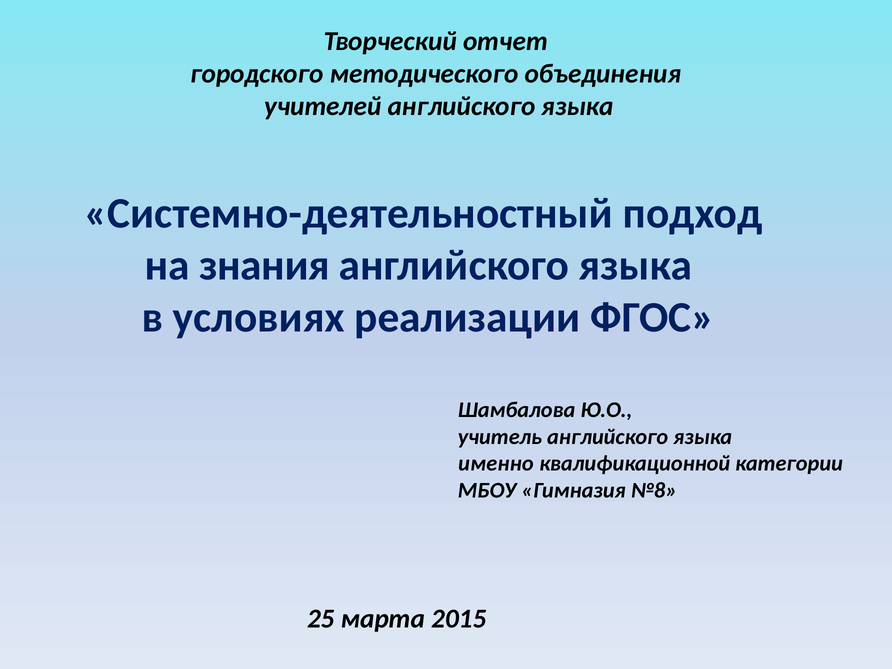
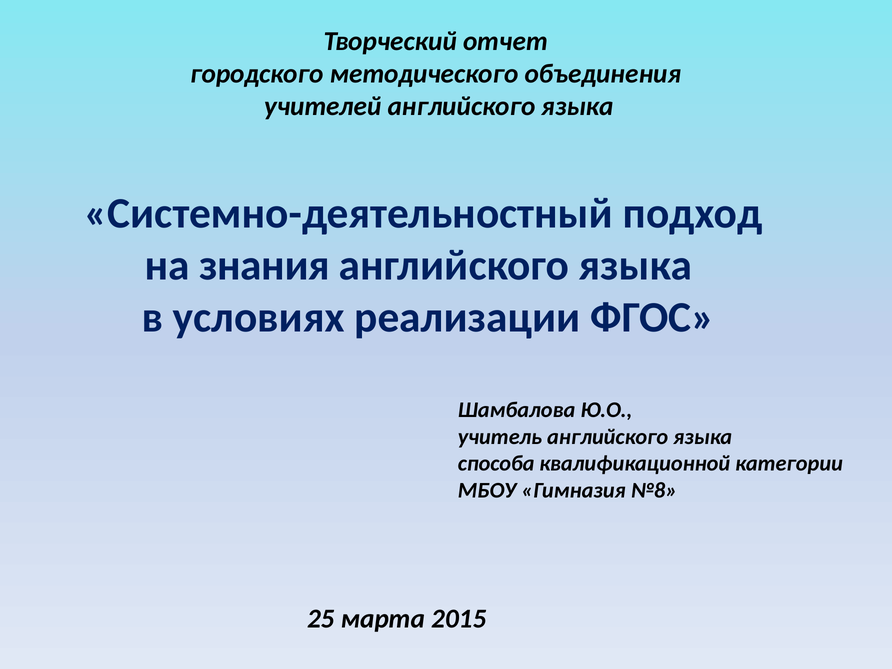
именно: именно -> способа
